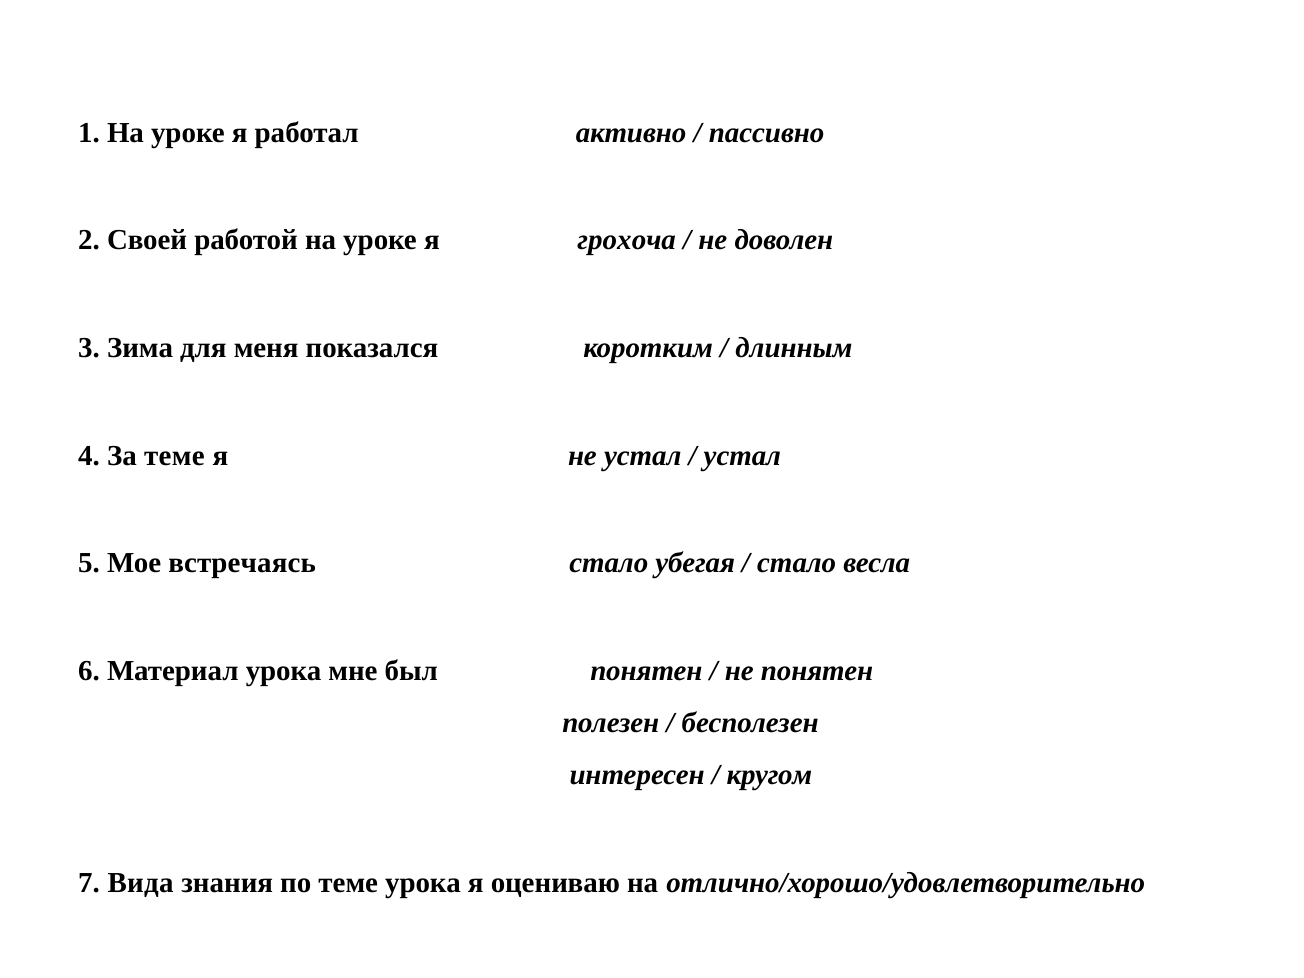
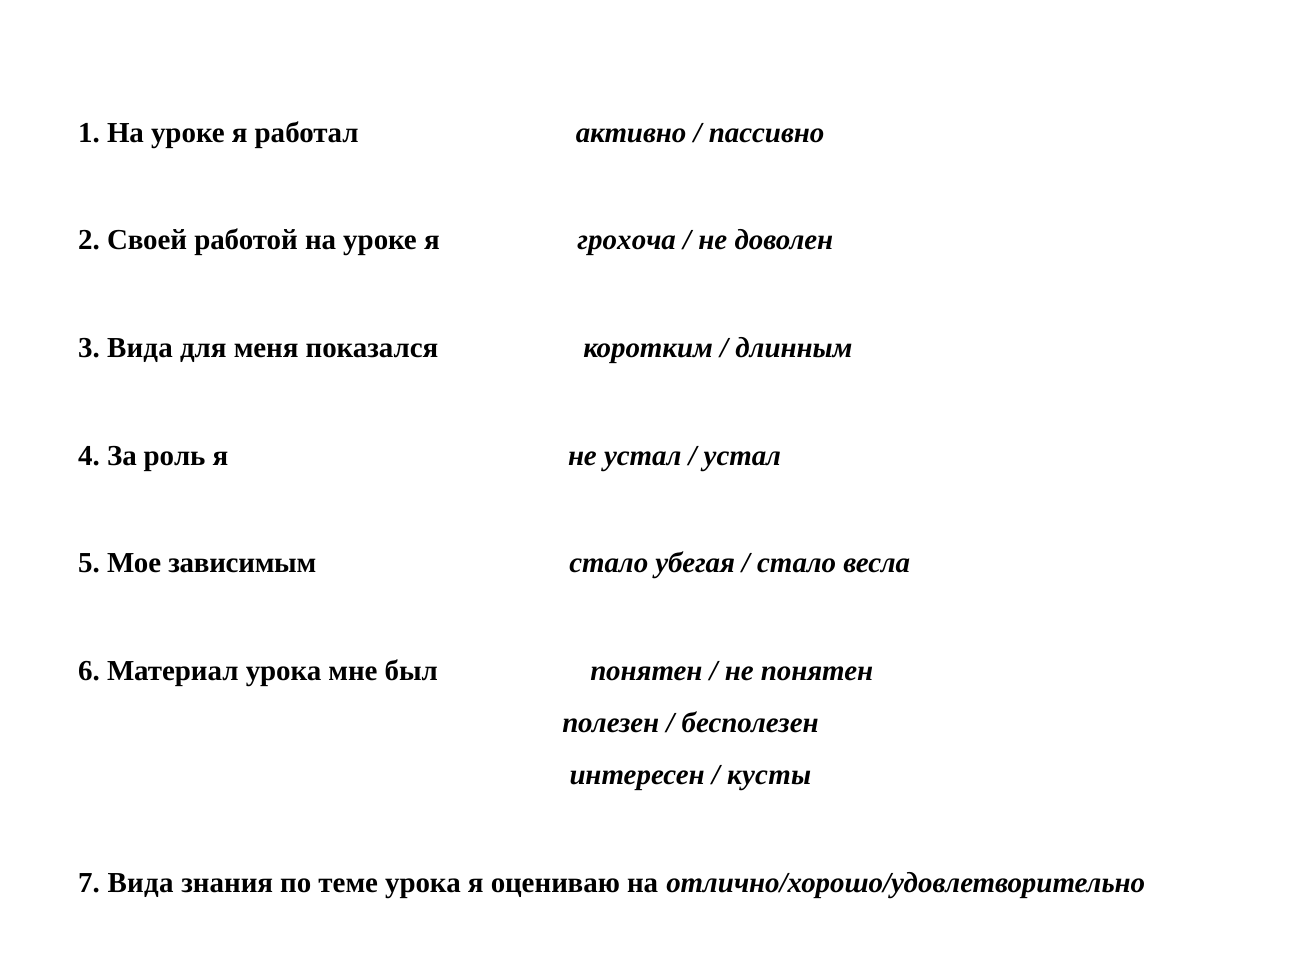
3 Зима: Зима -> Вида
За теме: теме -> роль
встречаясь: встречаясь -> зависимым
кругом: кругом -> кусты
